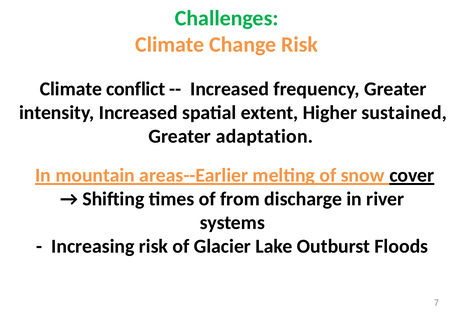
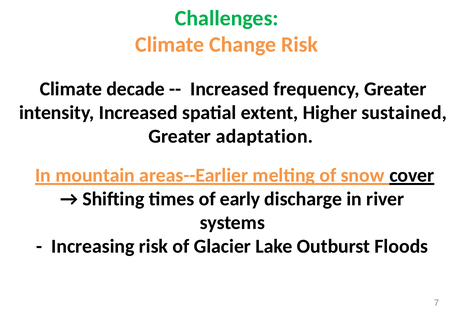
conflict: conflict -> decade
from: from -> early
